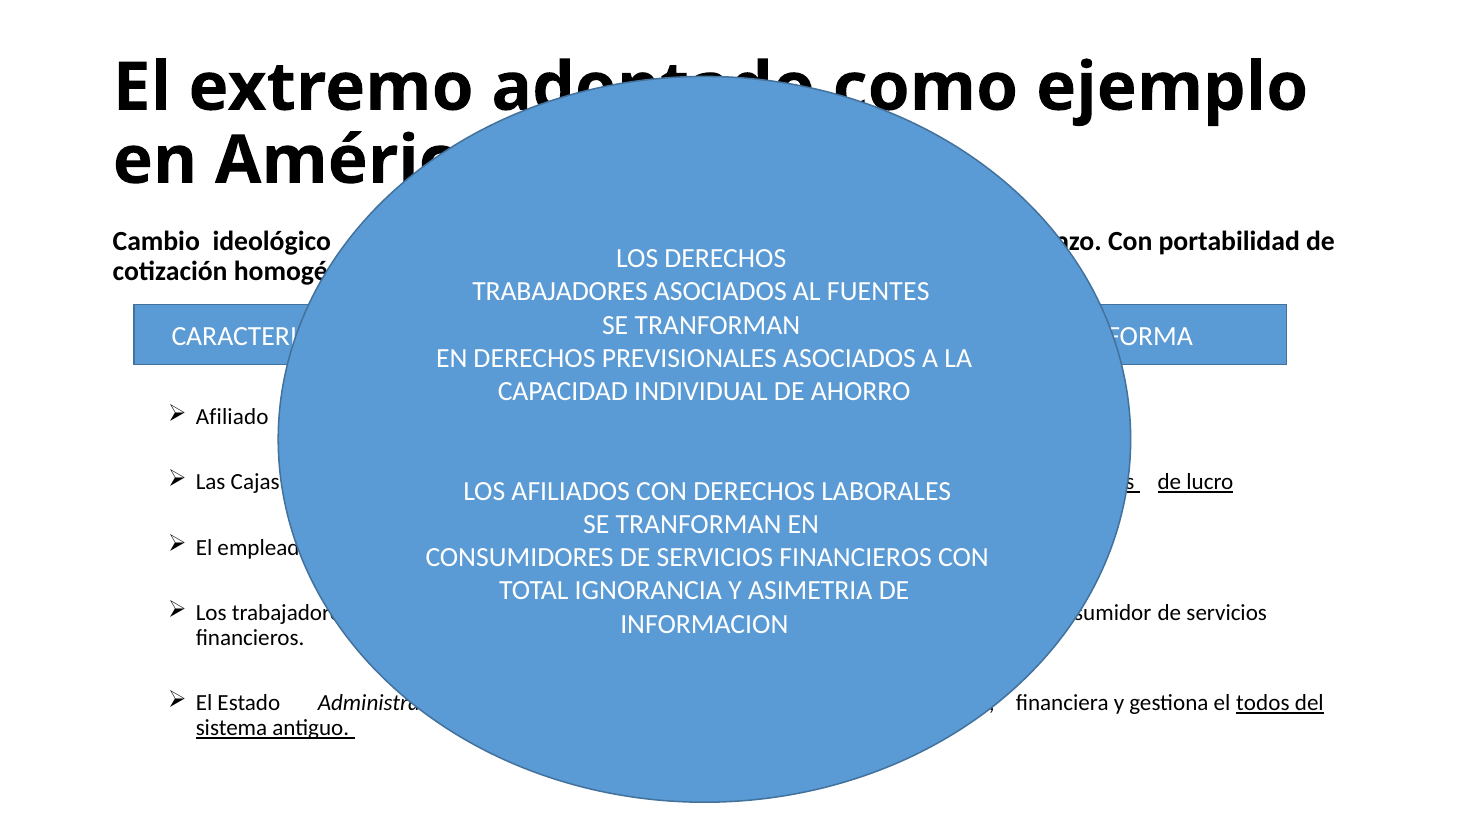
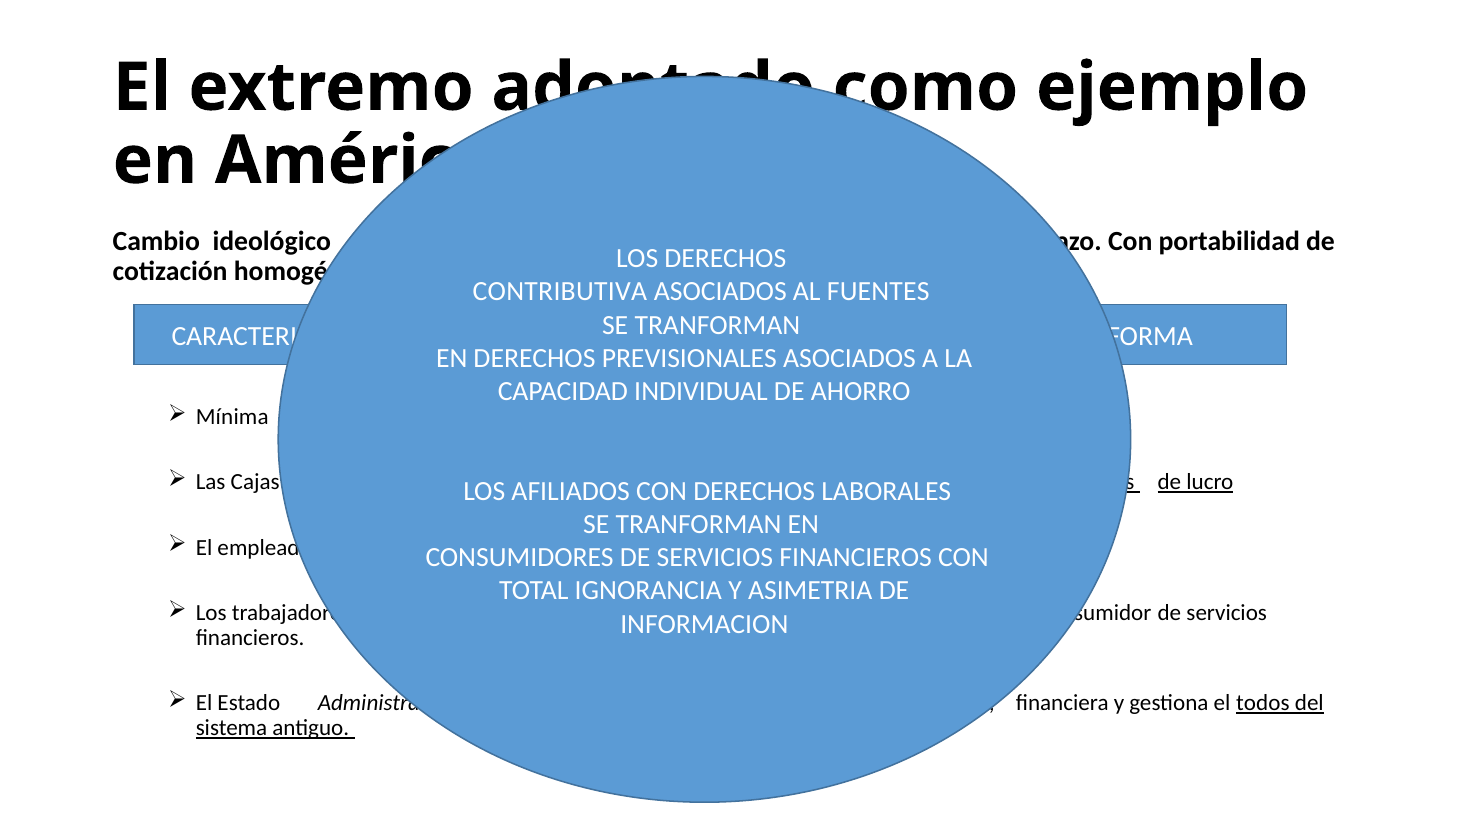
TRABAJADORES at (560, 292): TRABAJADORES -> CONTRIBUTIVA
Afiliado: Afiliado -> Mínima
